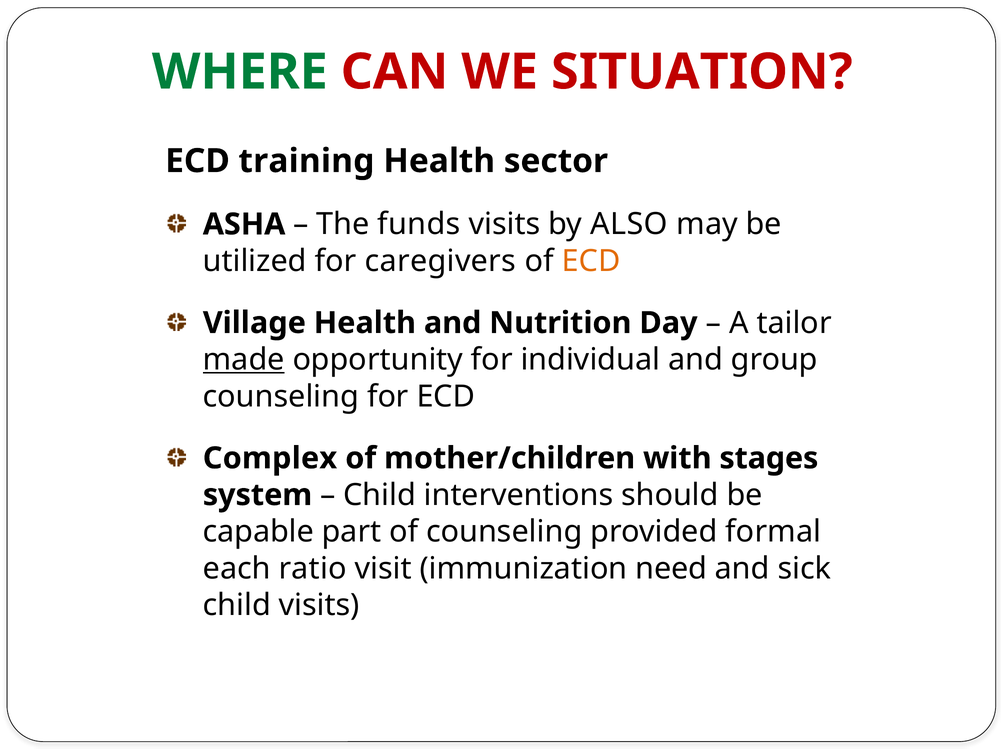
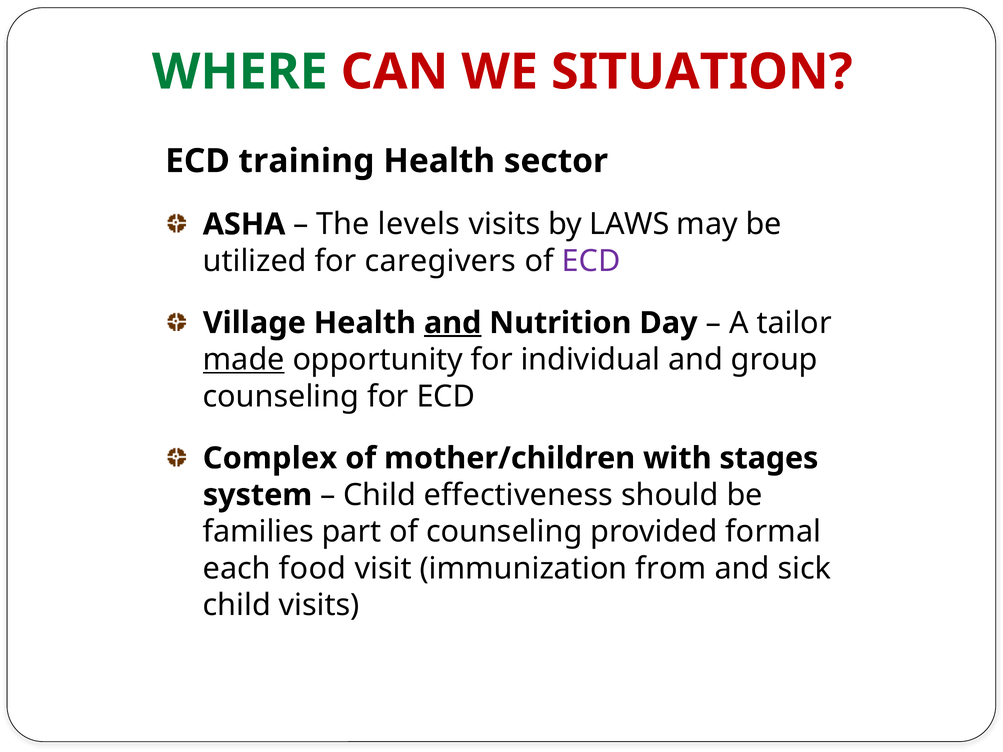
funds: funds -> levels
ALSO: ALSO -> LAWS
ECD at (591, 261) colour: orange -> purple
and at (453, 323) underline: none -> present
interventions: interventions -> effectiveness
capable: capable -> families
ratio: ratio -> food
need: need -> from
